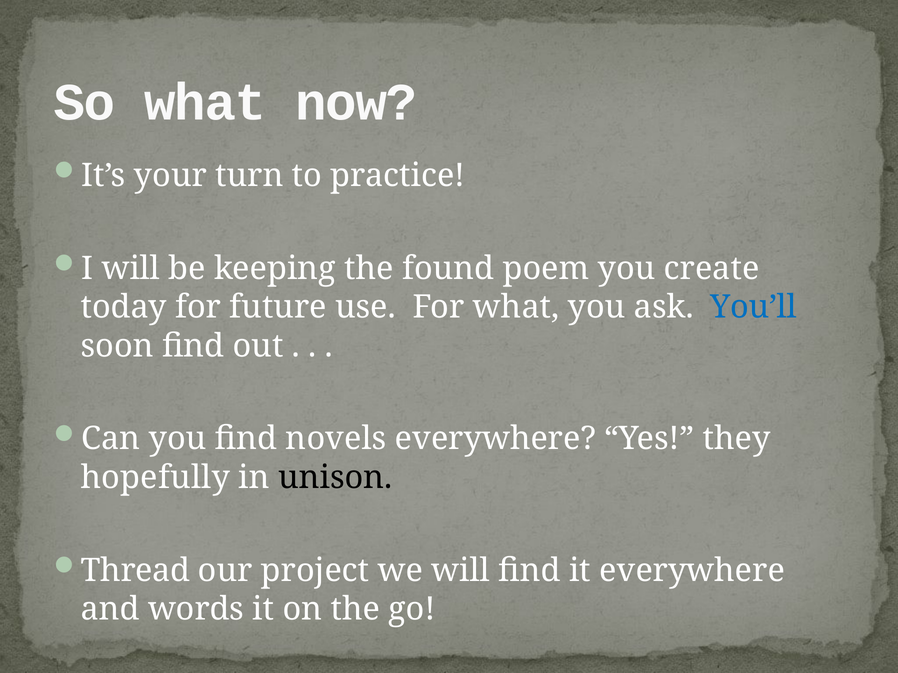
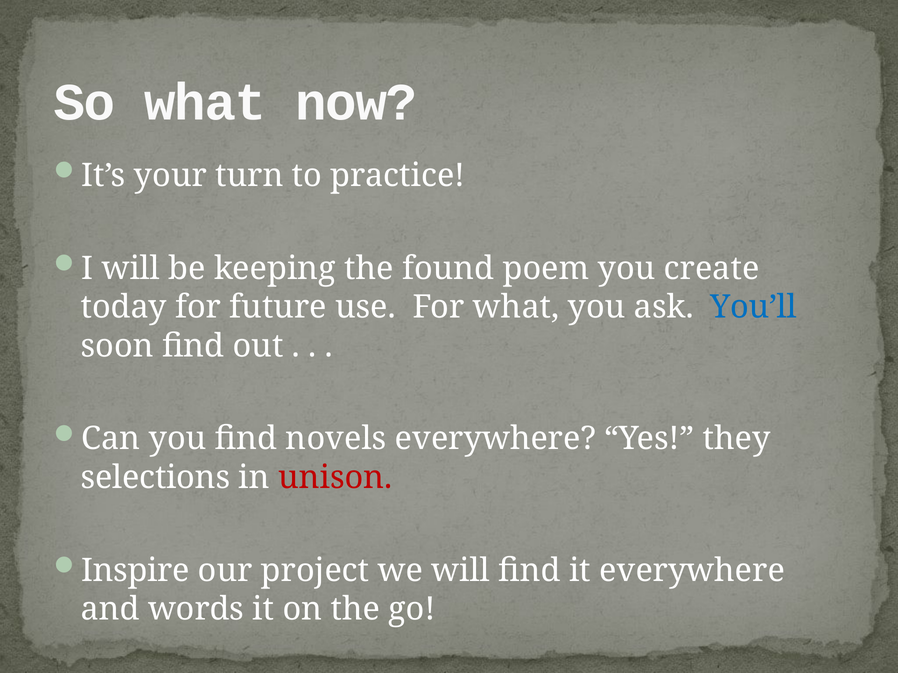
hopefully: hopefully -> selections
unison colour: black -> red
Thread: Thread -> Inspire
